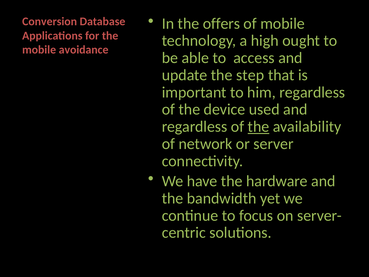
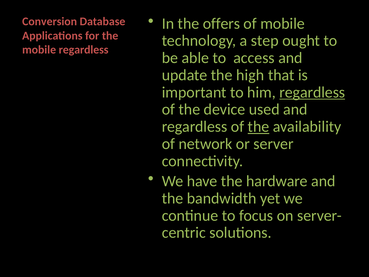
high: high -> step
mobile avoidance: avoidance -> regardless
step: step -> high
regardless at (312, 92) underline: none -> present
